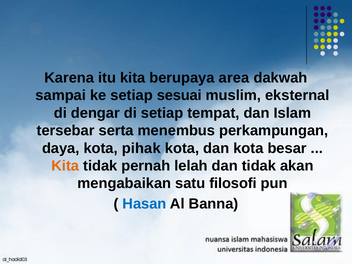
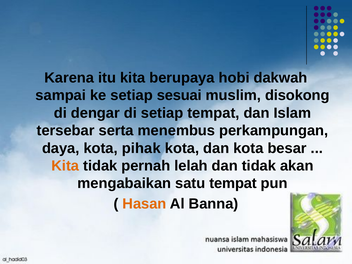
area: area -> hobi
eksternal: eksternal -> disokong
satu filosofi: filosofi -> tempat
Hasan colour: blue -> orange
